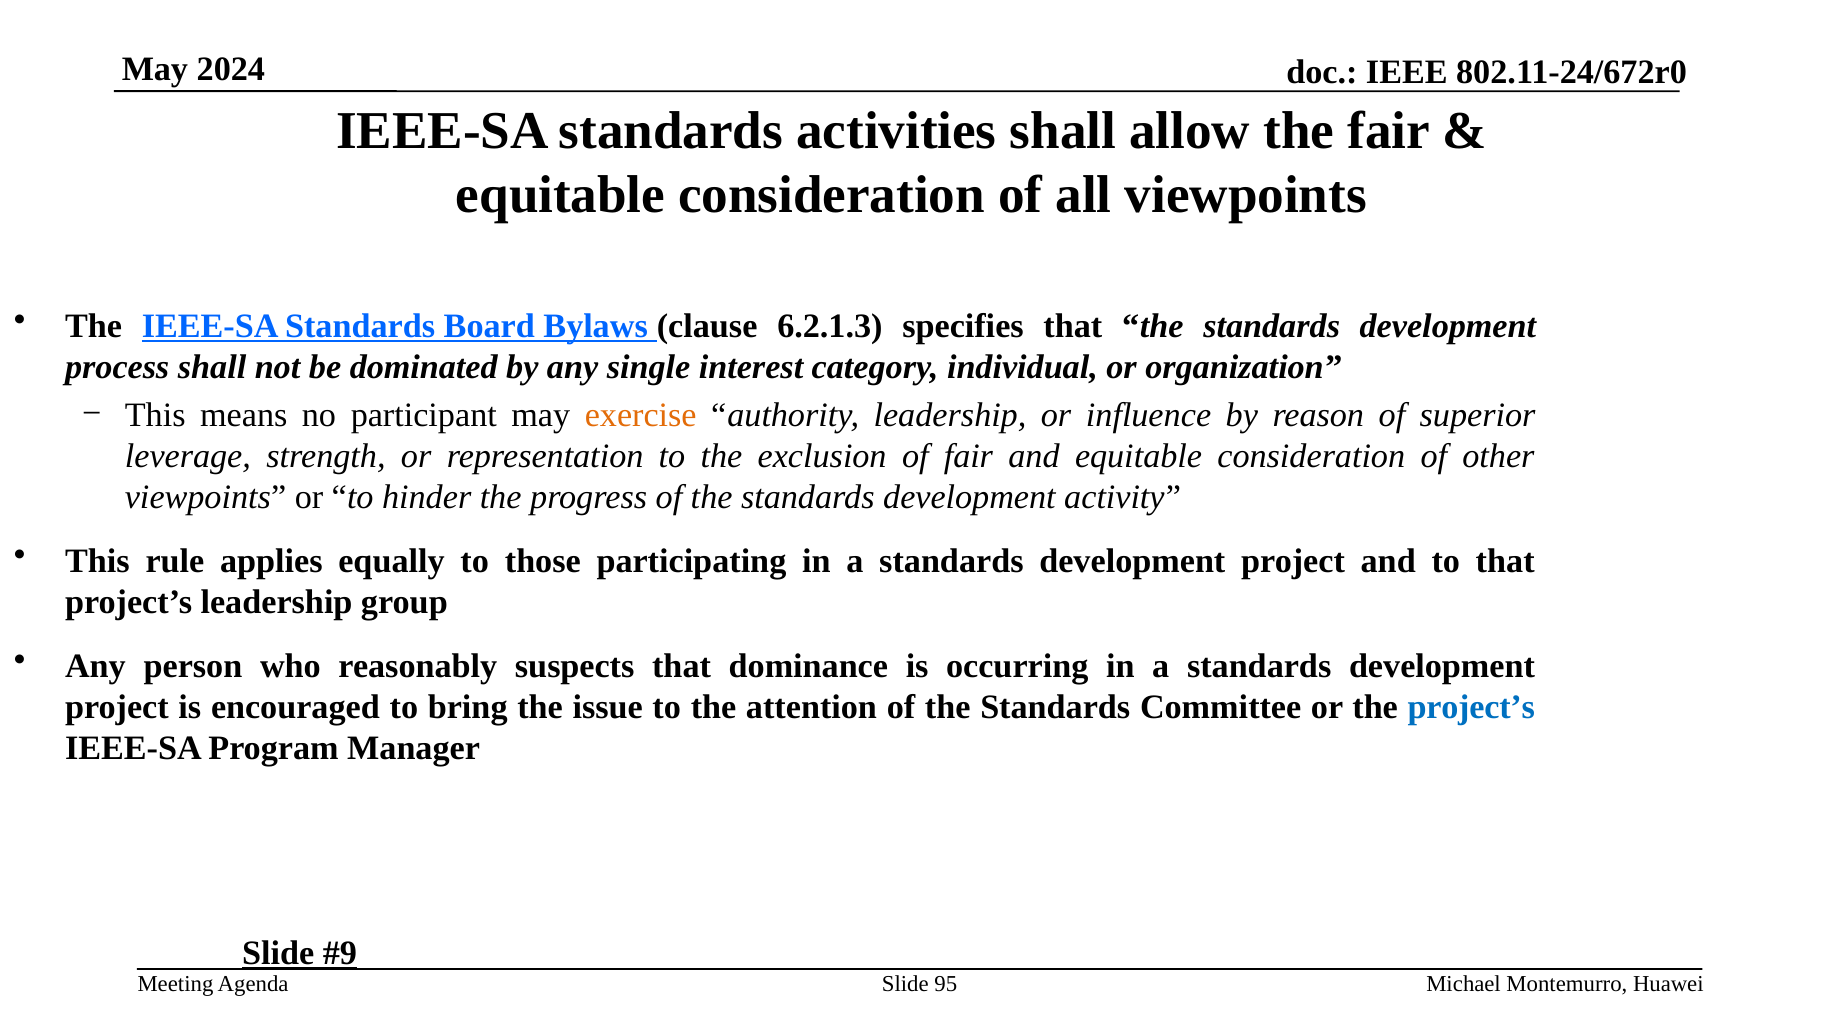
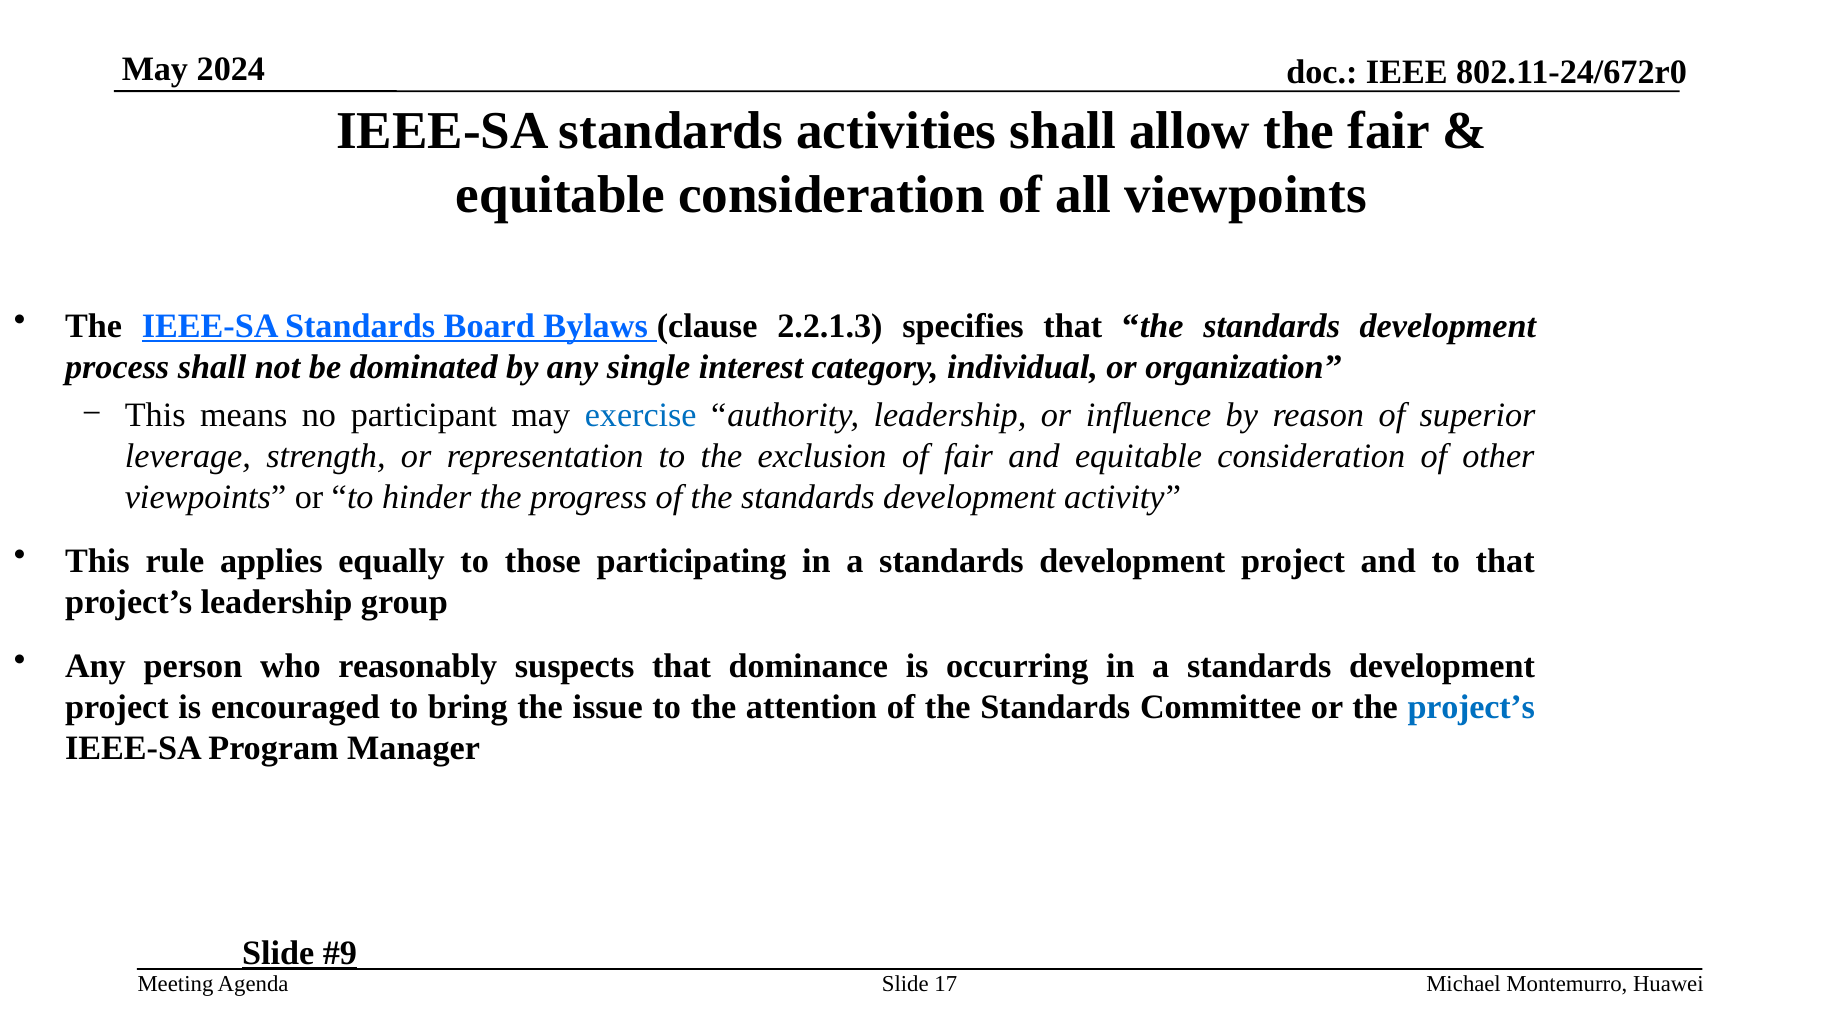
6.2.1.3: 6.2.1.3 -> 2.2.1.3
exercise colour: orange -> blue
95: 95 -> 17
